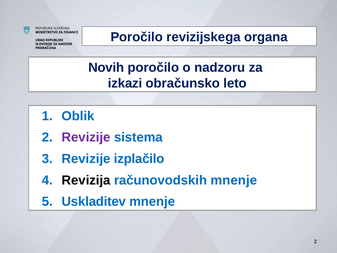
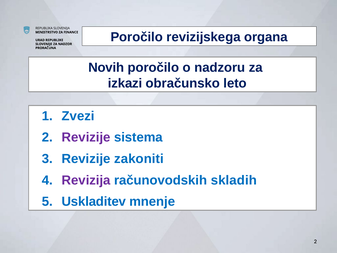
Oblik: Oblik -> Zvezi
izplačilo: izplačilo -> zakoniti
Revizija colour: black -> purple
računovodskih mnenje: mnenje -> skladih
